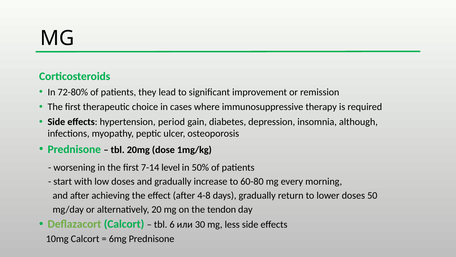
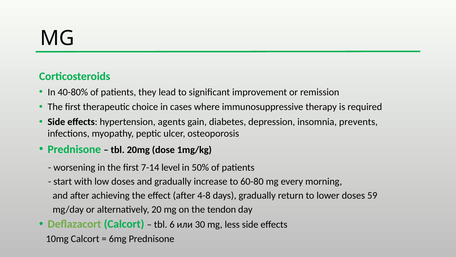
72-80%: 72-80% -> 40-80%
period: period -> agents
although: although -> prevents
50: 50 -> 59
